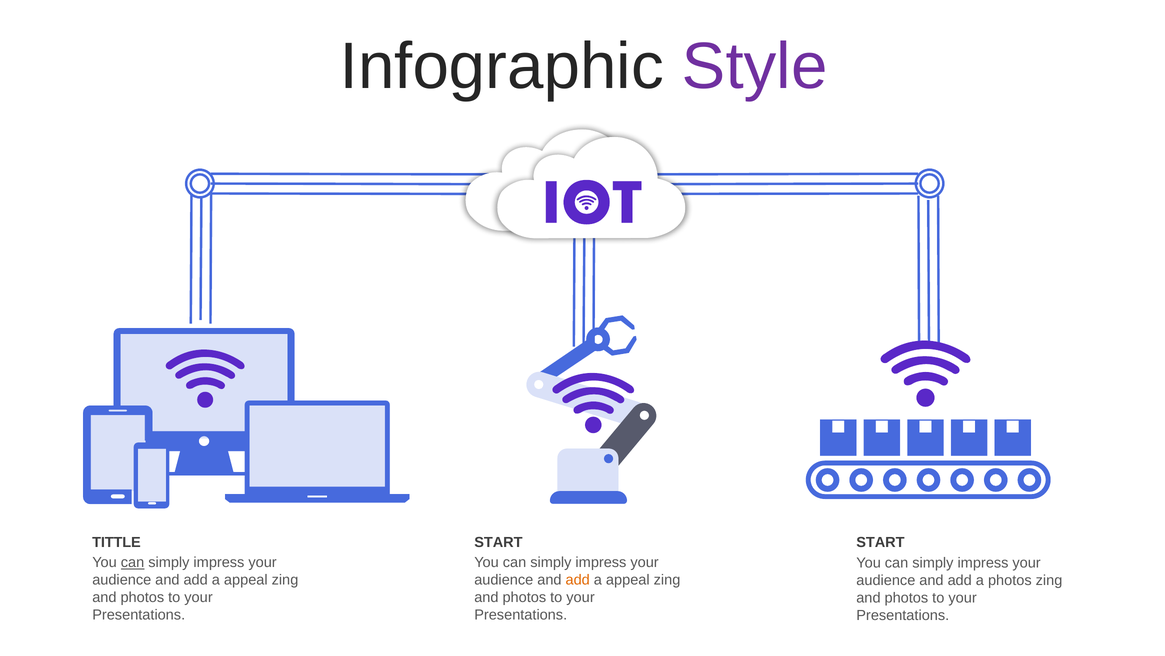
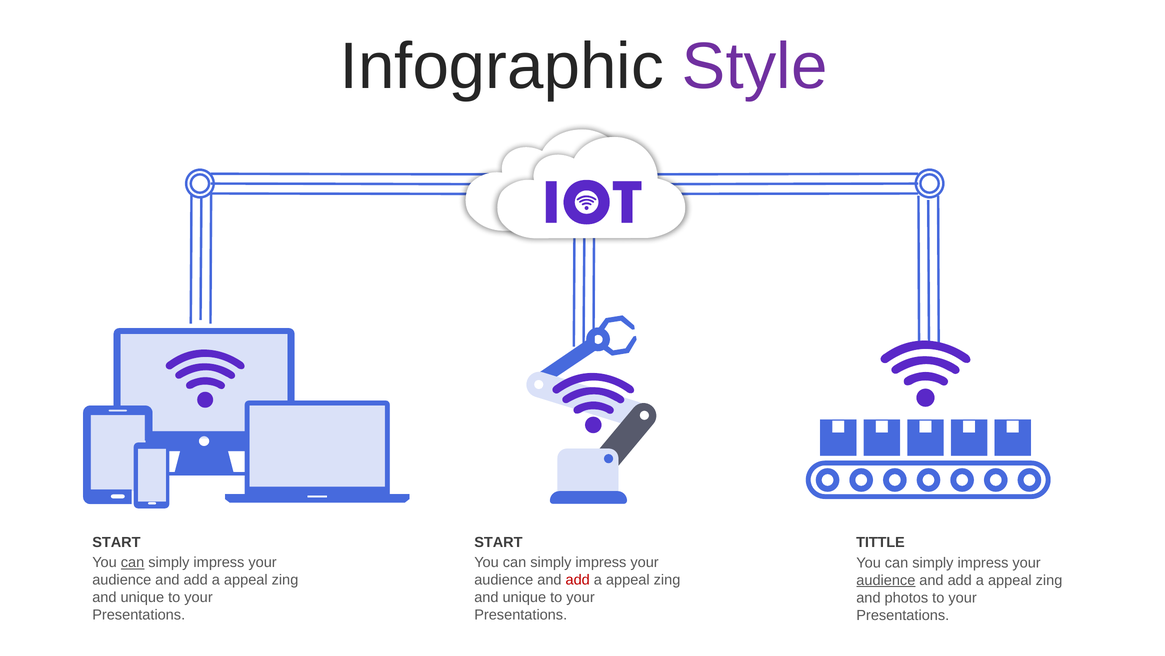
TITTLE at (116, 542): TITTLE -> START
START at (880, 542): START -> TITTLE
add at (578, 580) colour: orange -> red
audience at (886, 580) underline: none -> present
photos at (1010, 580): photos -> appeal
photos at (142, 597): photos -> unique
photos at (524, 597): photos -> unique
